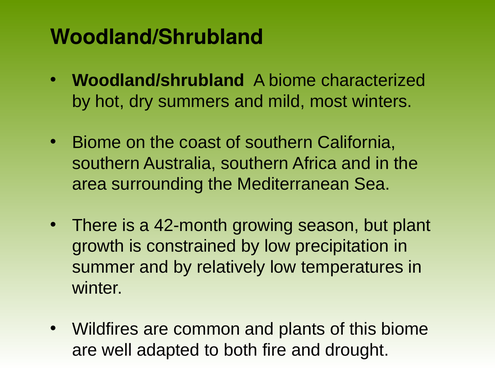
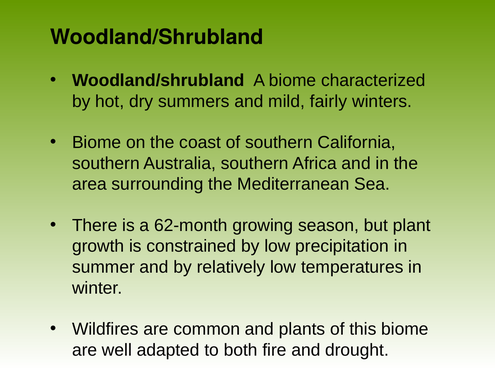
most: most -> fairly
42-month: 42-month -> 62-month
